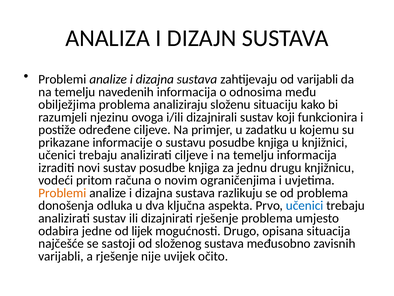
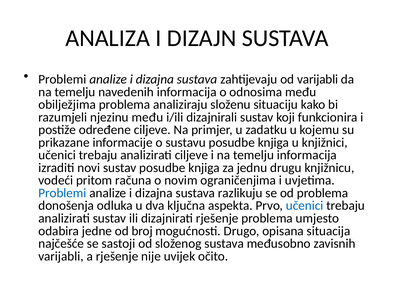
njezinu ovoga: ovoga -> među
Problemi at (62, 193) colour: orange -> blue
lijek: lijek -> broj
